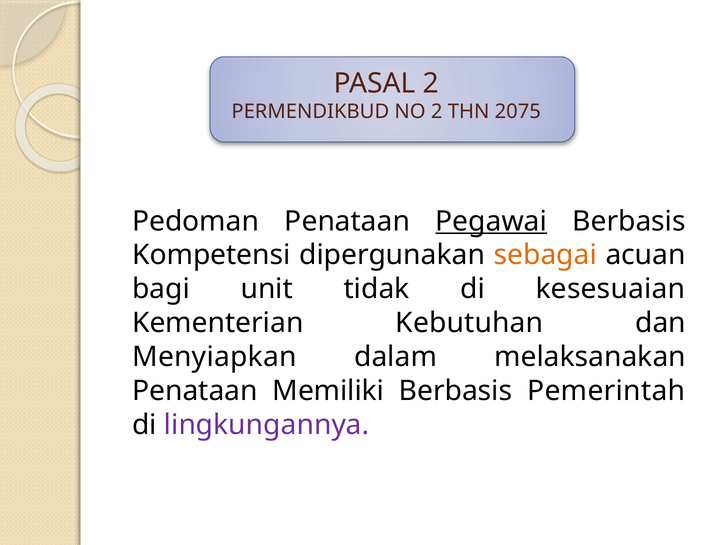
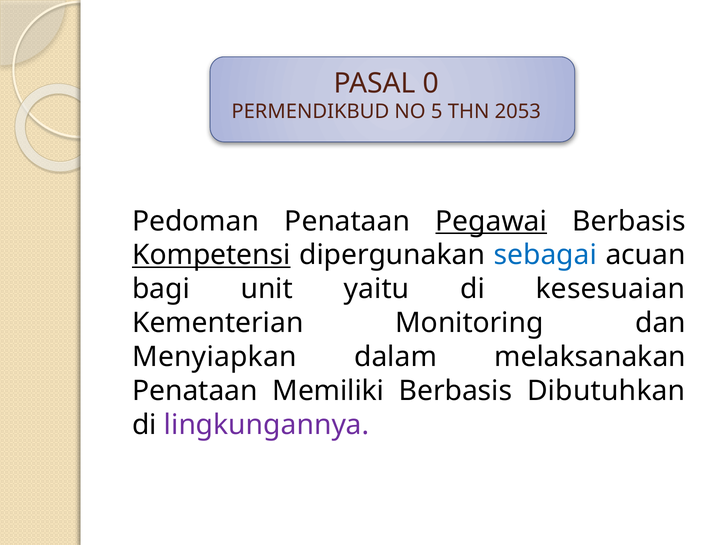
PASAL 2: 2 -> 0
NO 2: 2 -> 5
2075: 2075 -> 2053
Kompetensi underline: none -> present
sebagai colour: orange -> blue
tidak: tidak -> yaitu
Kebutuhan: Kebutuhan -> Monitoring
Pemerintah: Pemerintah -> Dibutuhkan
